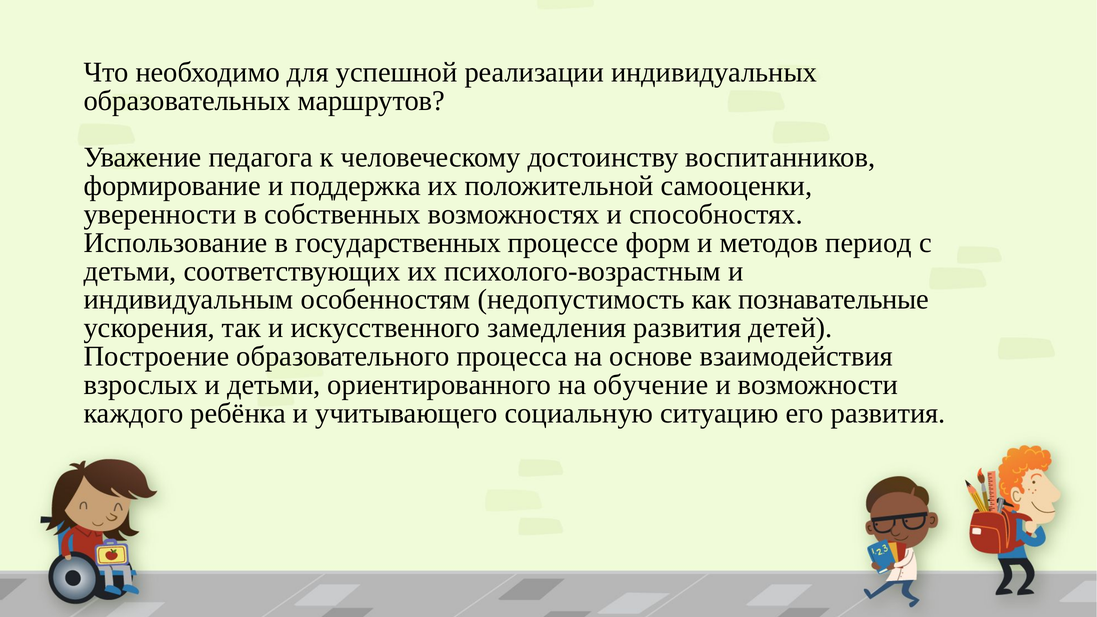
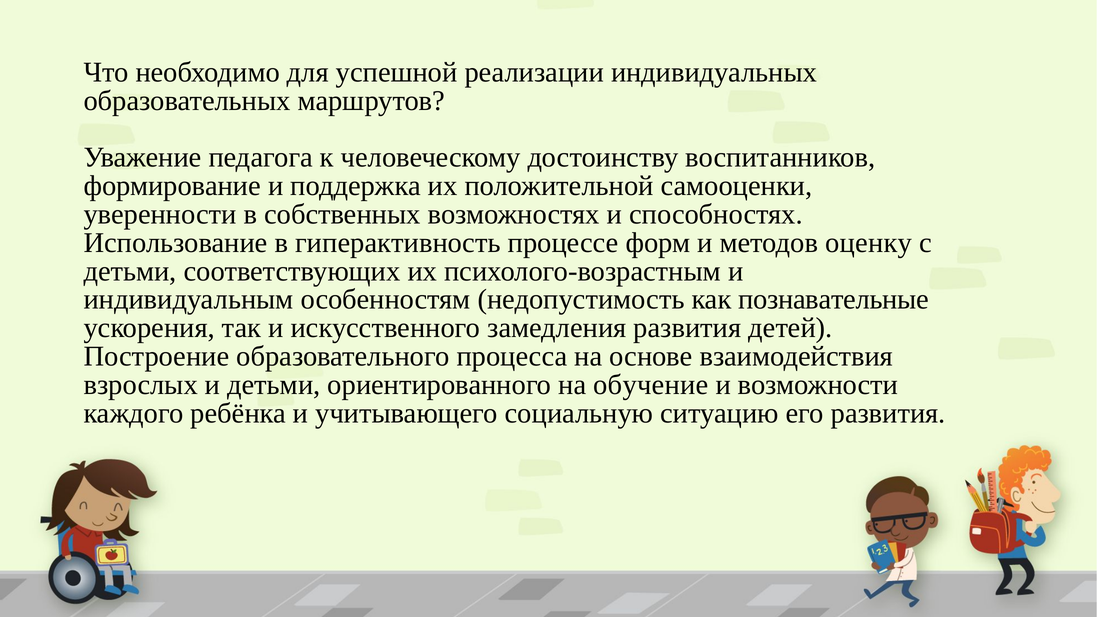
государственных: государственных -> гиперактивность
период: период -> оценку
